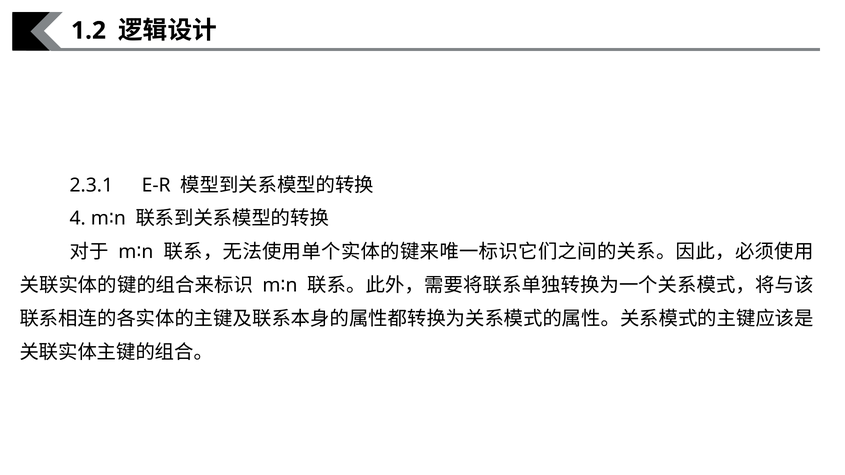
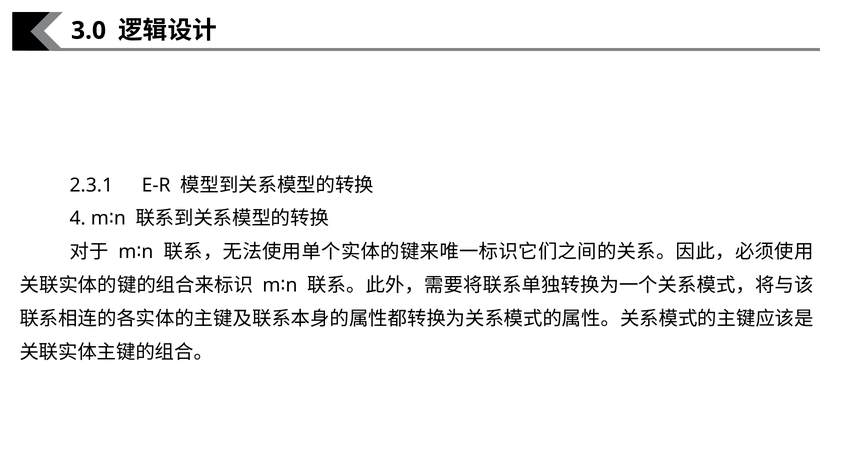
1.2: 1.2 -> 3.0
